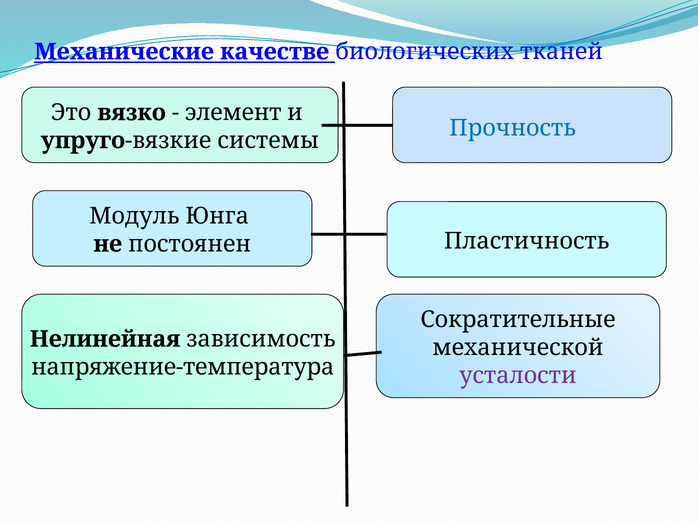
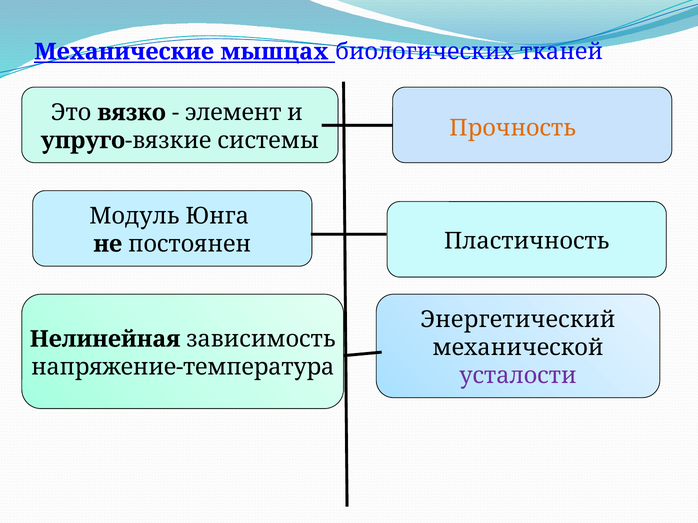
качестве: качестве -> мышцах
Прочность colour: blue -> orange
Сократительные: Сократительные -> Энергетический
